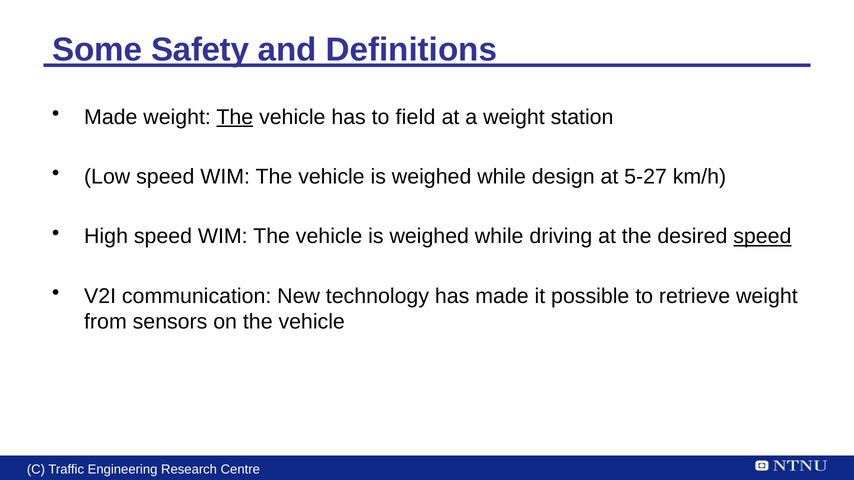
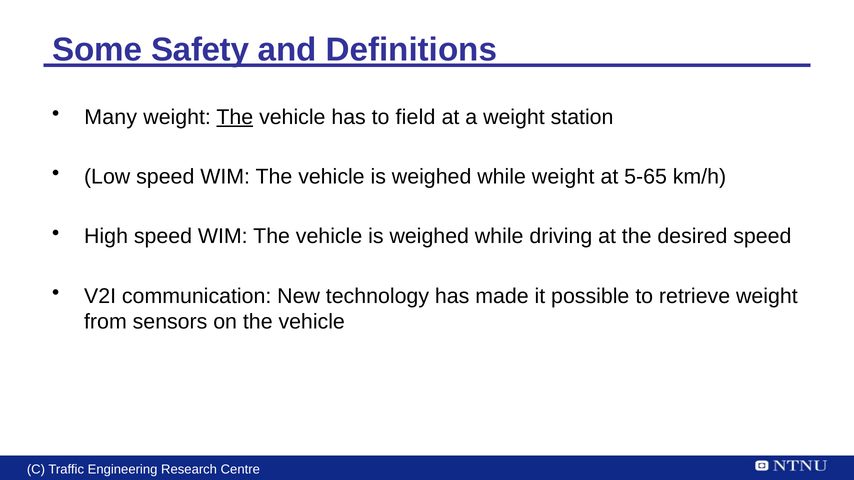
Made at (111, 117): Made -> Many
while design: design -> weight
5-27: 5-27 -> 5-65
speed at (762, 237) underline: present -> none
